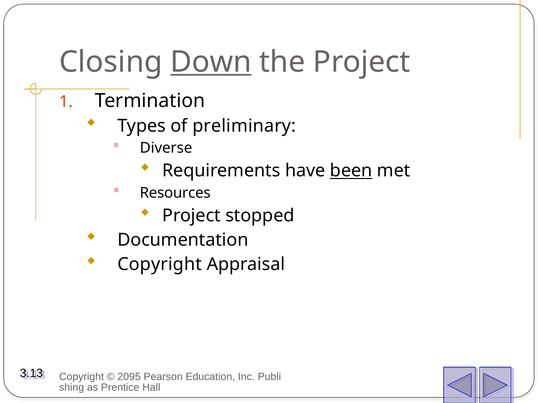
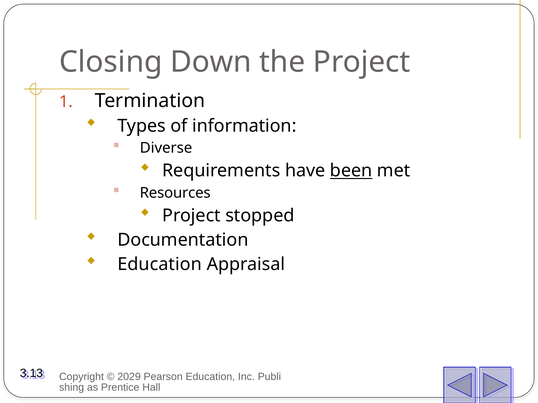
Down underline: present -> none
preliminary: preliminary -> information
Copyright at (160, 265): Copyright -> Education
2095: 2095 -> 2029
